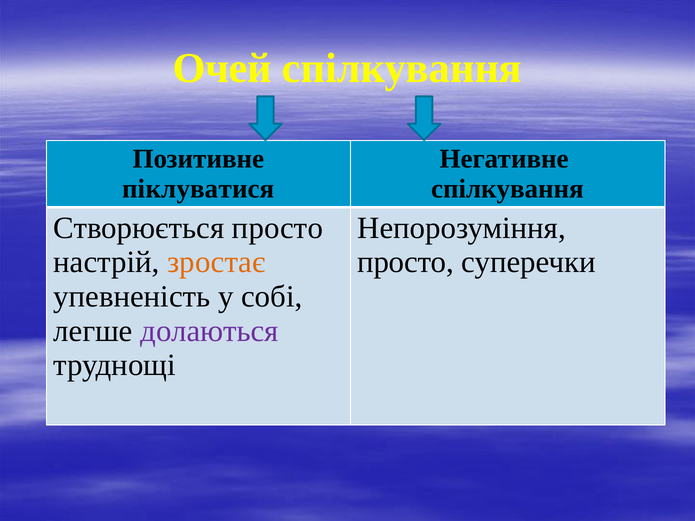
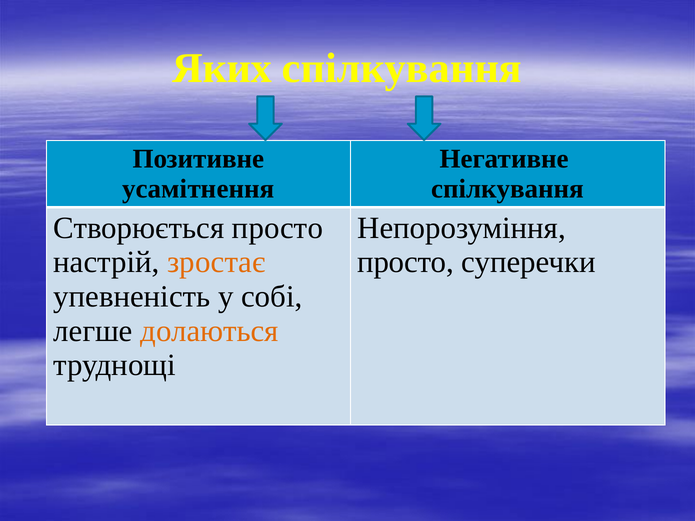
Очей: Очей -> Яких
піклуватися: піклуватися -> усамітнення
долаються colour: purple -> orange
